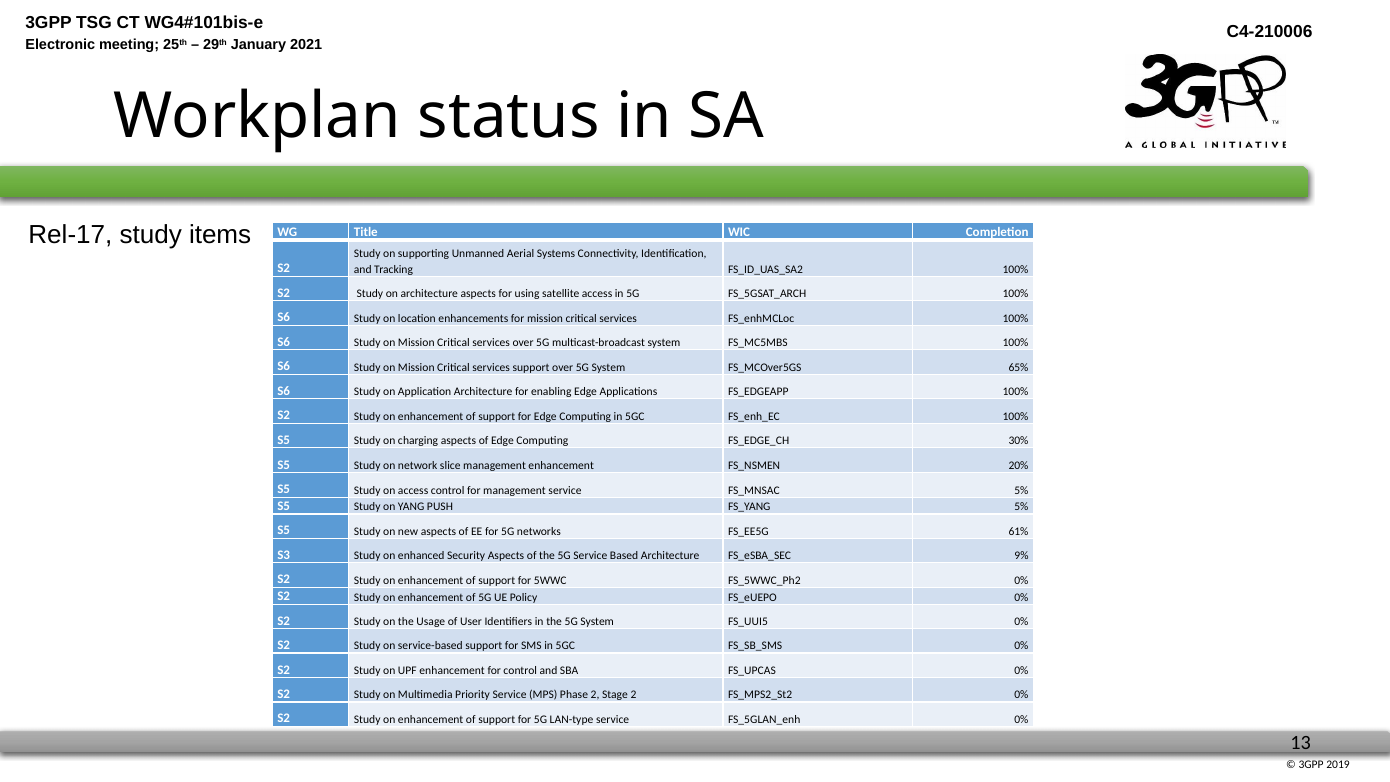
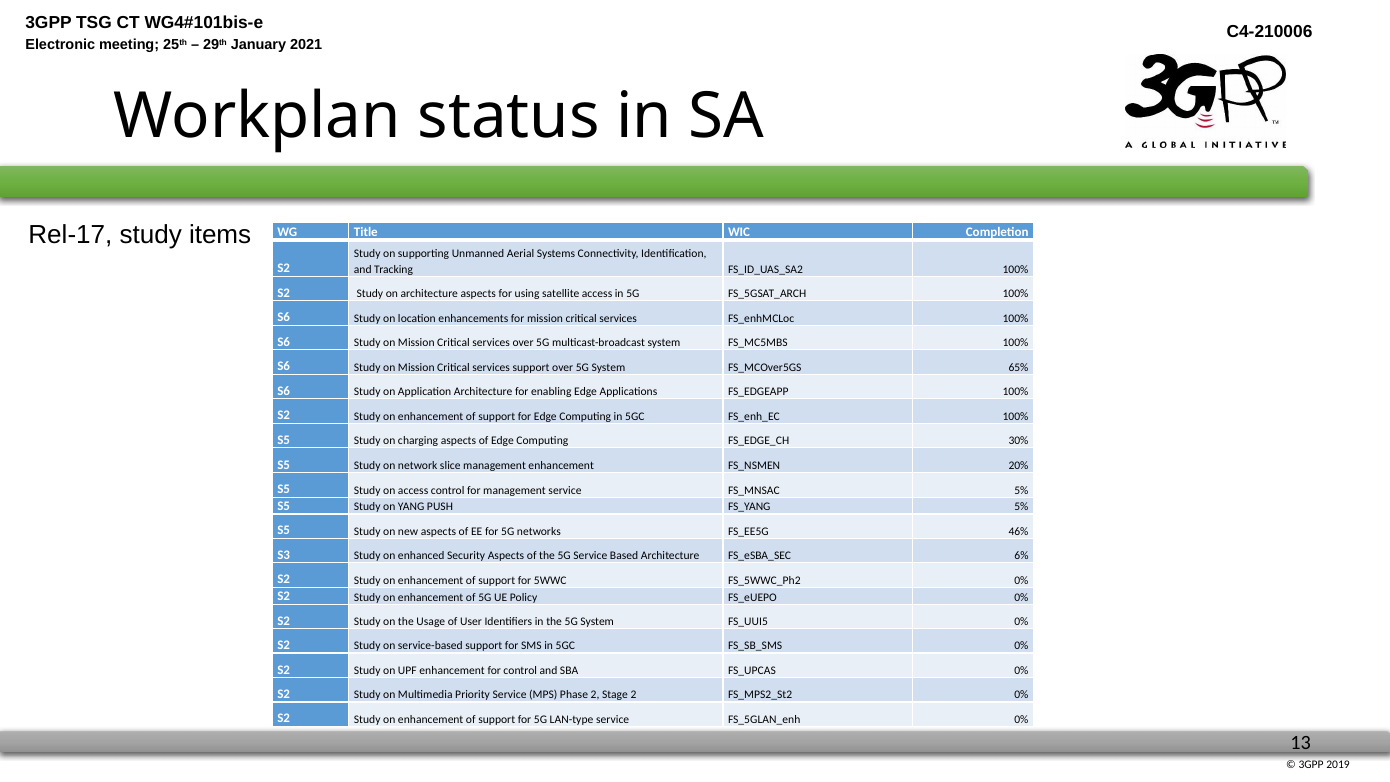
61%: 61% -> 46%
9%: 9% -> 6%
